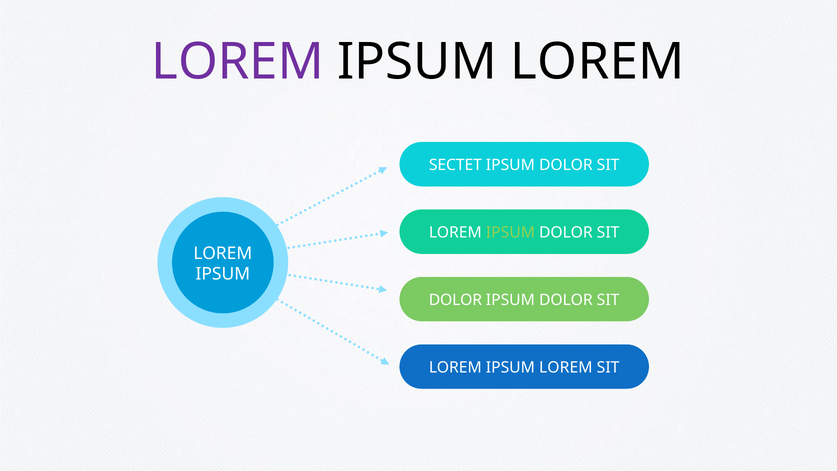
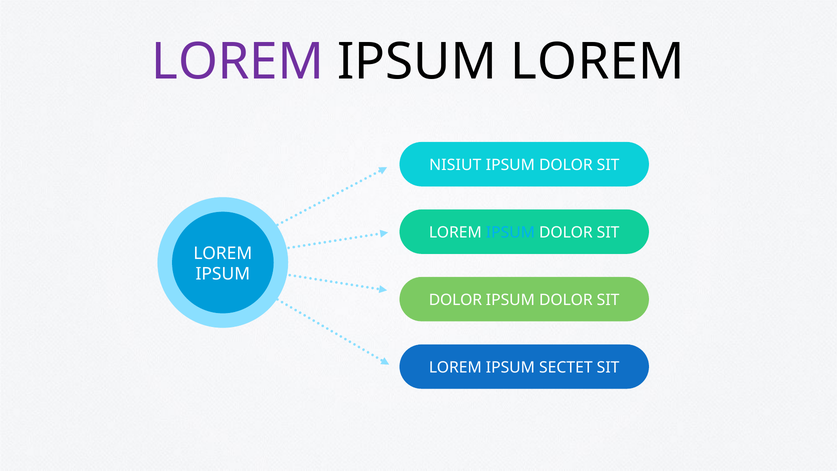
SECTET: SECTET -> NISIUT
IPSUM at (510, 233) colour: light green -> light blue
LOREM at (566, 368): LOREM -> SECTET
